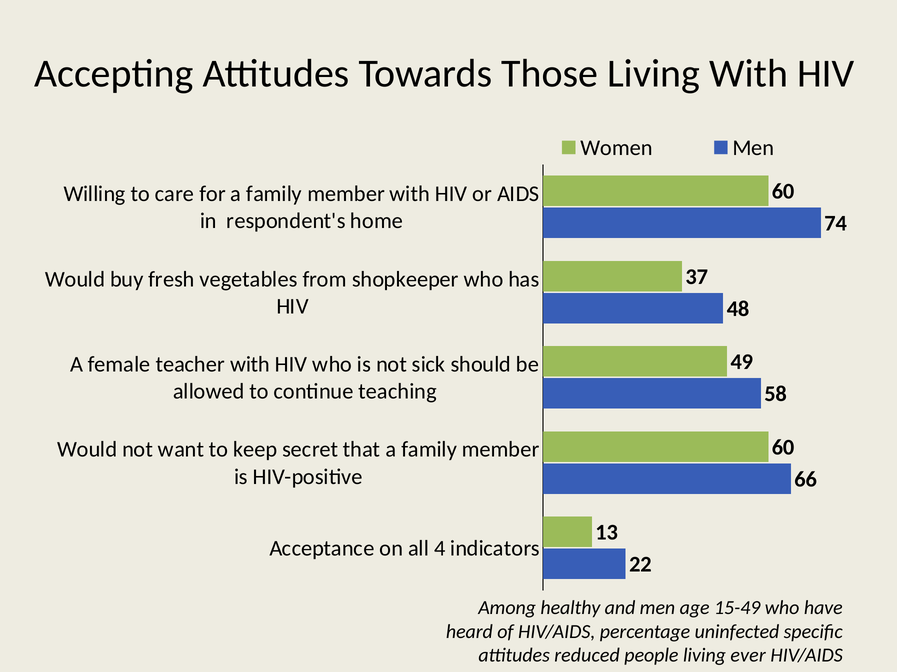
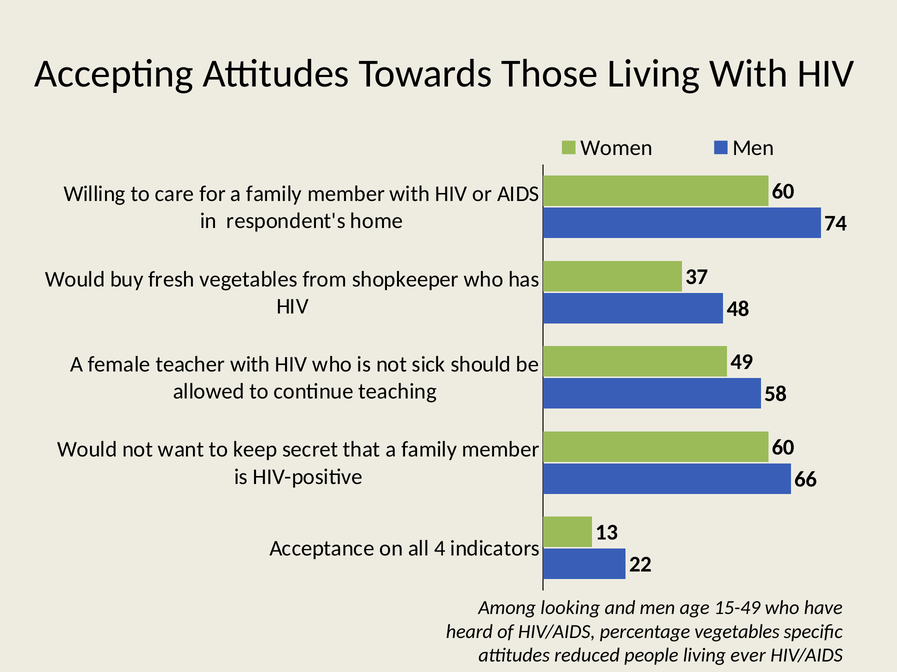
healthy: healthy -> looking
percentage uninfected: uninfected -> vegetables
